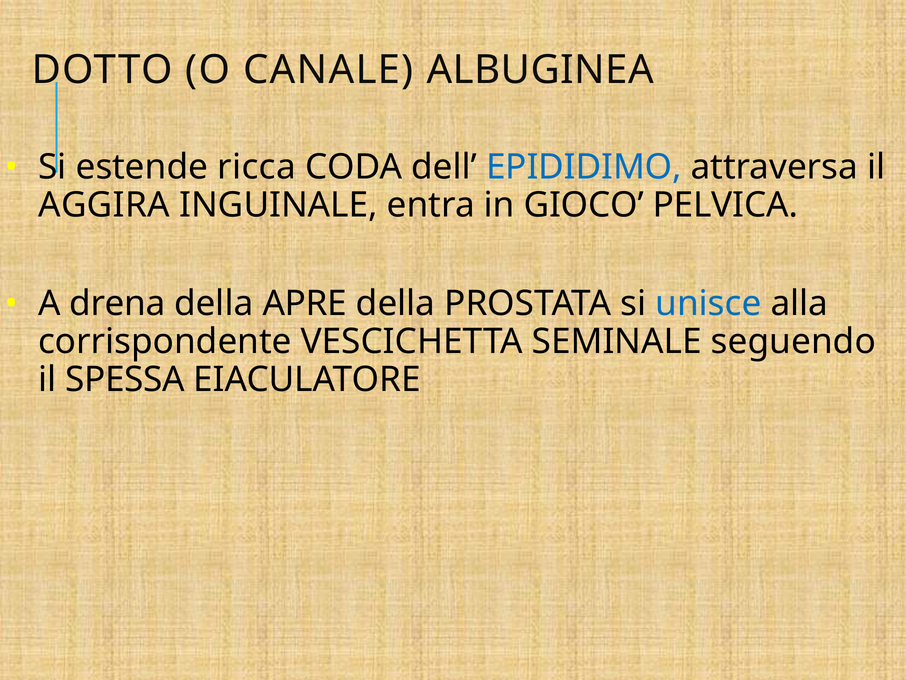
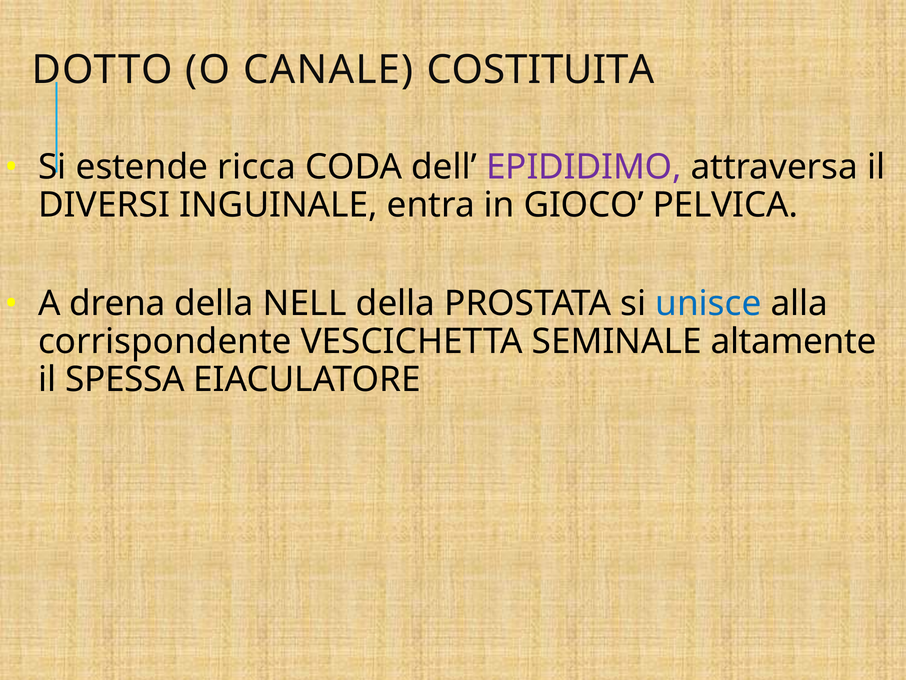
ALBUGINEA: ALBUGINEA -> COSTITUITA
EPIDIDIMO colour: blue -> purple
AGGIRA: AGGIRA -> DIVERSI
APRE: APRE -> NELL
seguendo: seguendo -> altamente
